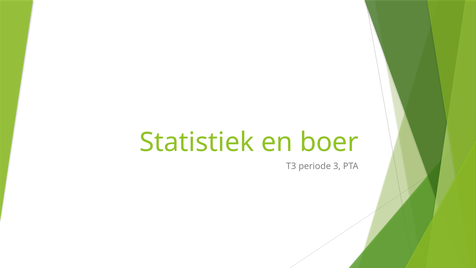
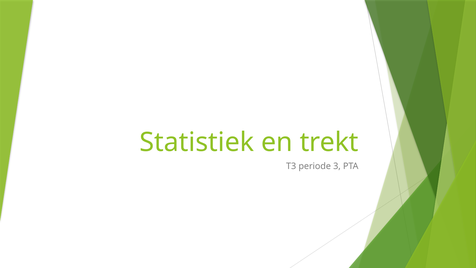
boer: boer -> trekt
